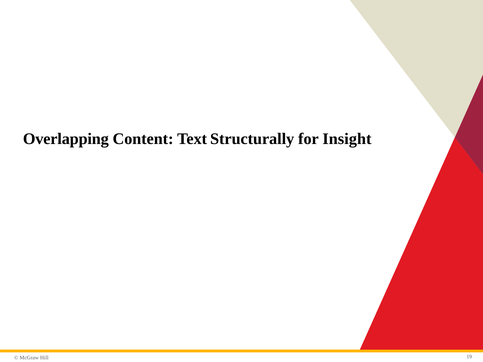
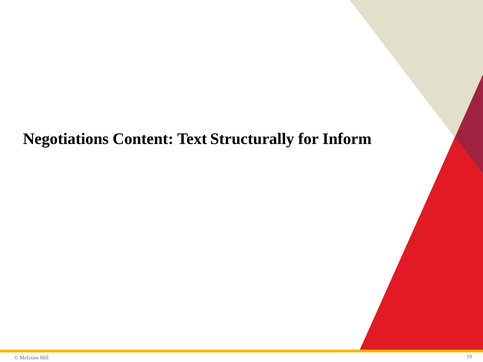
Overlapping: Overlapping -> Negotiations
Insight: Insight -> Inform
